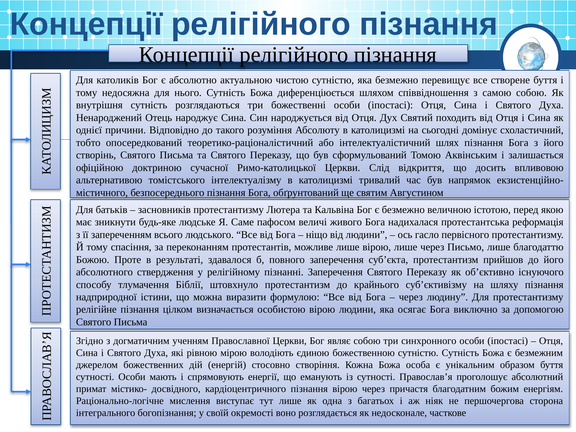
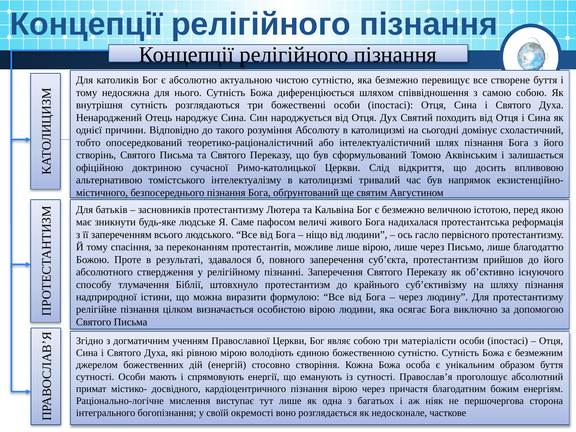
синхронного: синхронного -> матеріалісти
